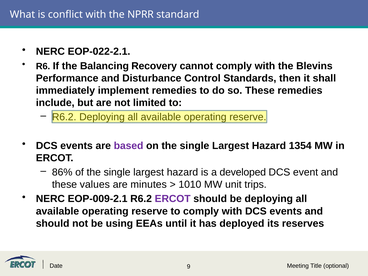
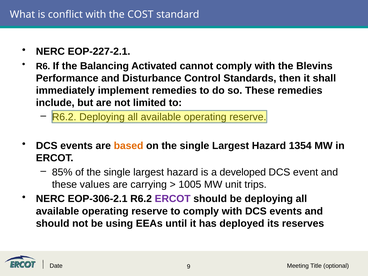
NPRR: NPRR -> COST
EOP-022-2.1: EOP-022-2.1 -> EOP-227-2.1
Recovery: Recovery -> Activated
based colour: purple -> orange
86%: 86% -> 85%
minutes: minutes -> carrying
1010: 1010 -> 1005
EOP-009-2.1: EOP-009-2.1 -> EOP-306-2.1
